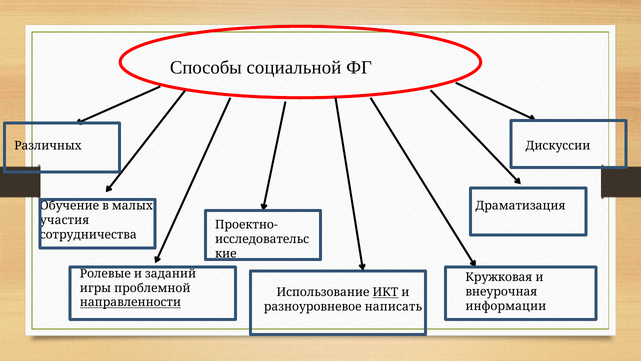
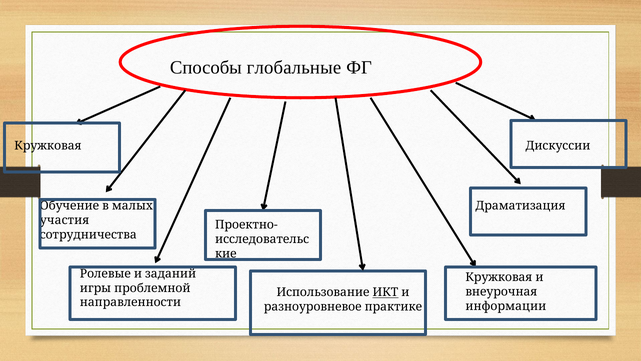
социальной: социальной -> глобальные
Различных at (48, 146): Различных -> Кружковая
направленности underline: present -> none
написать: написать -> практике
